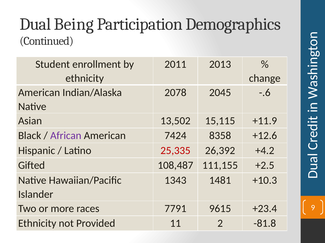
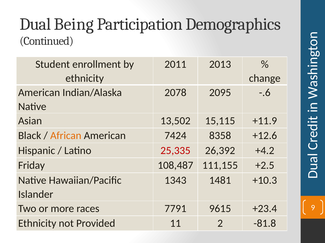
2045: 2045 -> 2095
African colour: purple -> orange
Gifted: Gifted -> Friday
